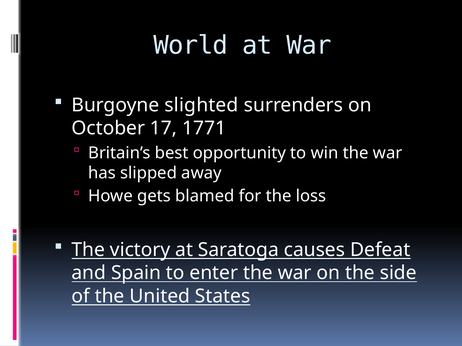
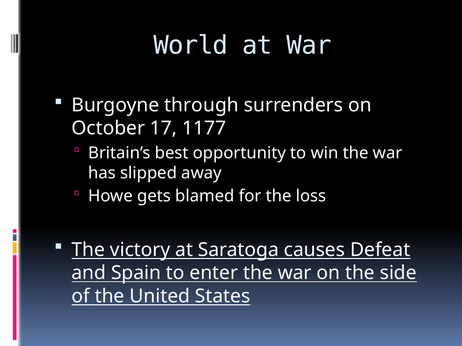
slighted: slighted -> through
1771: 1771 -> 1177
